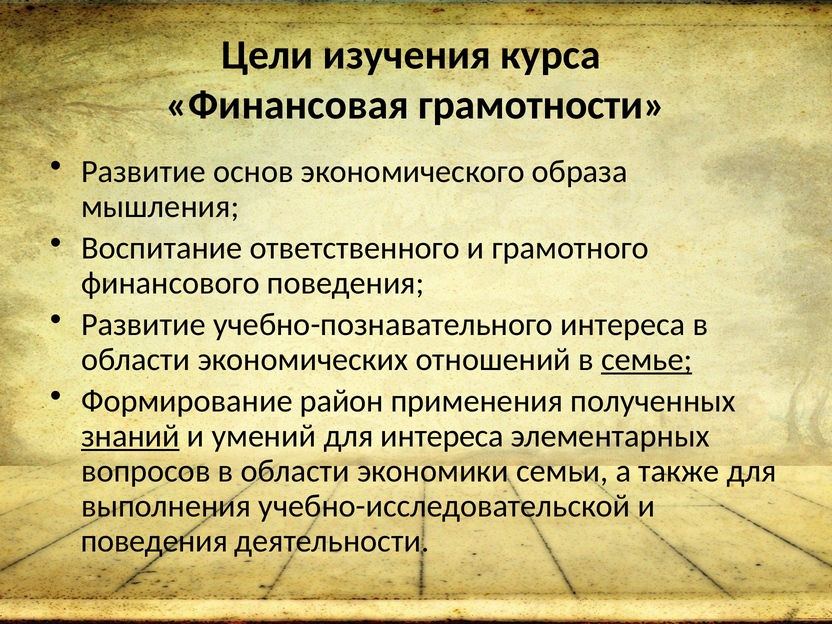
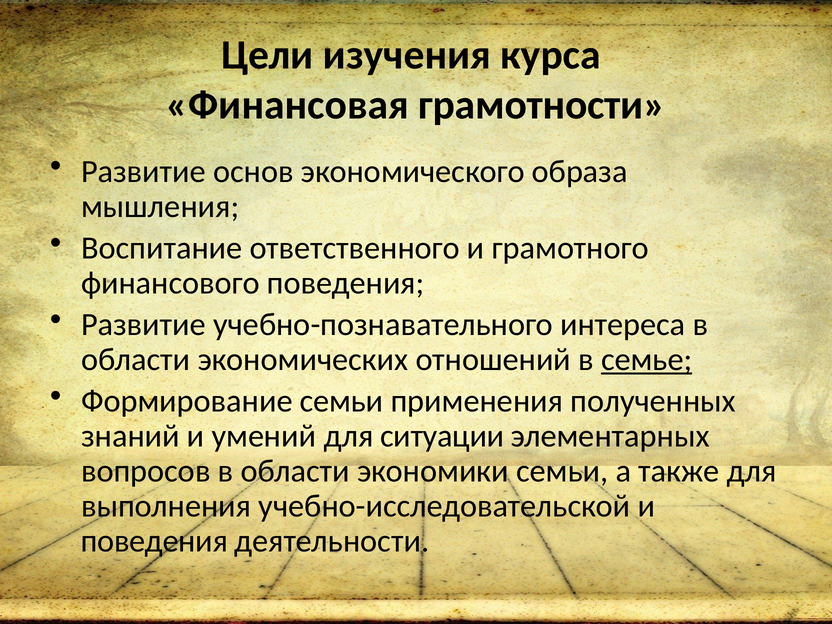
Формирование район: район -> семьи
знаний underline: present -> none
для интереса: интереса -> ситуации
